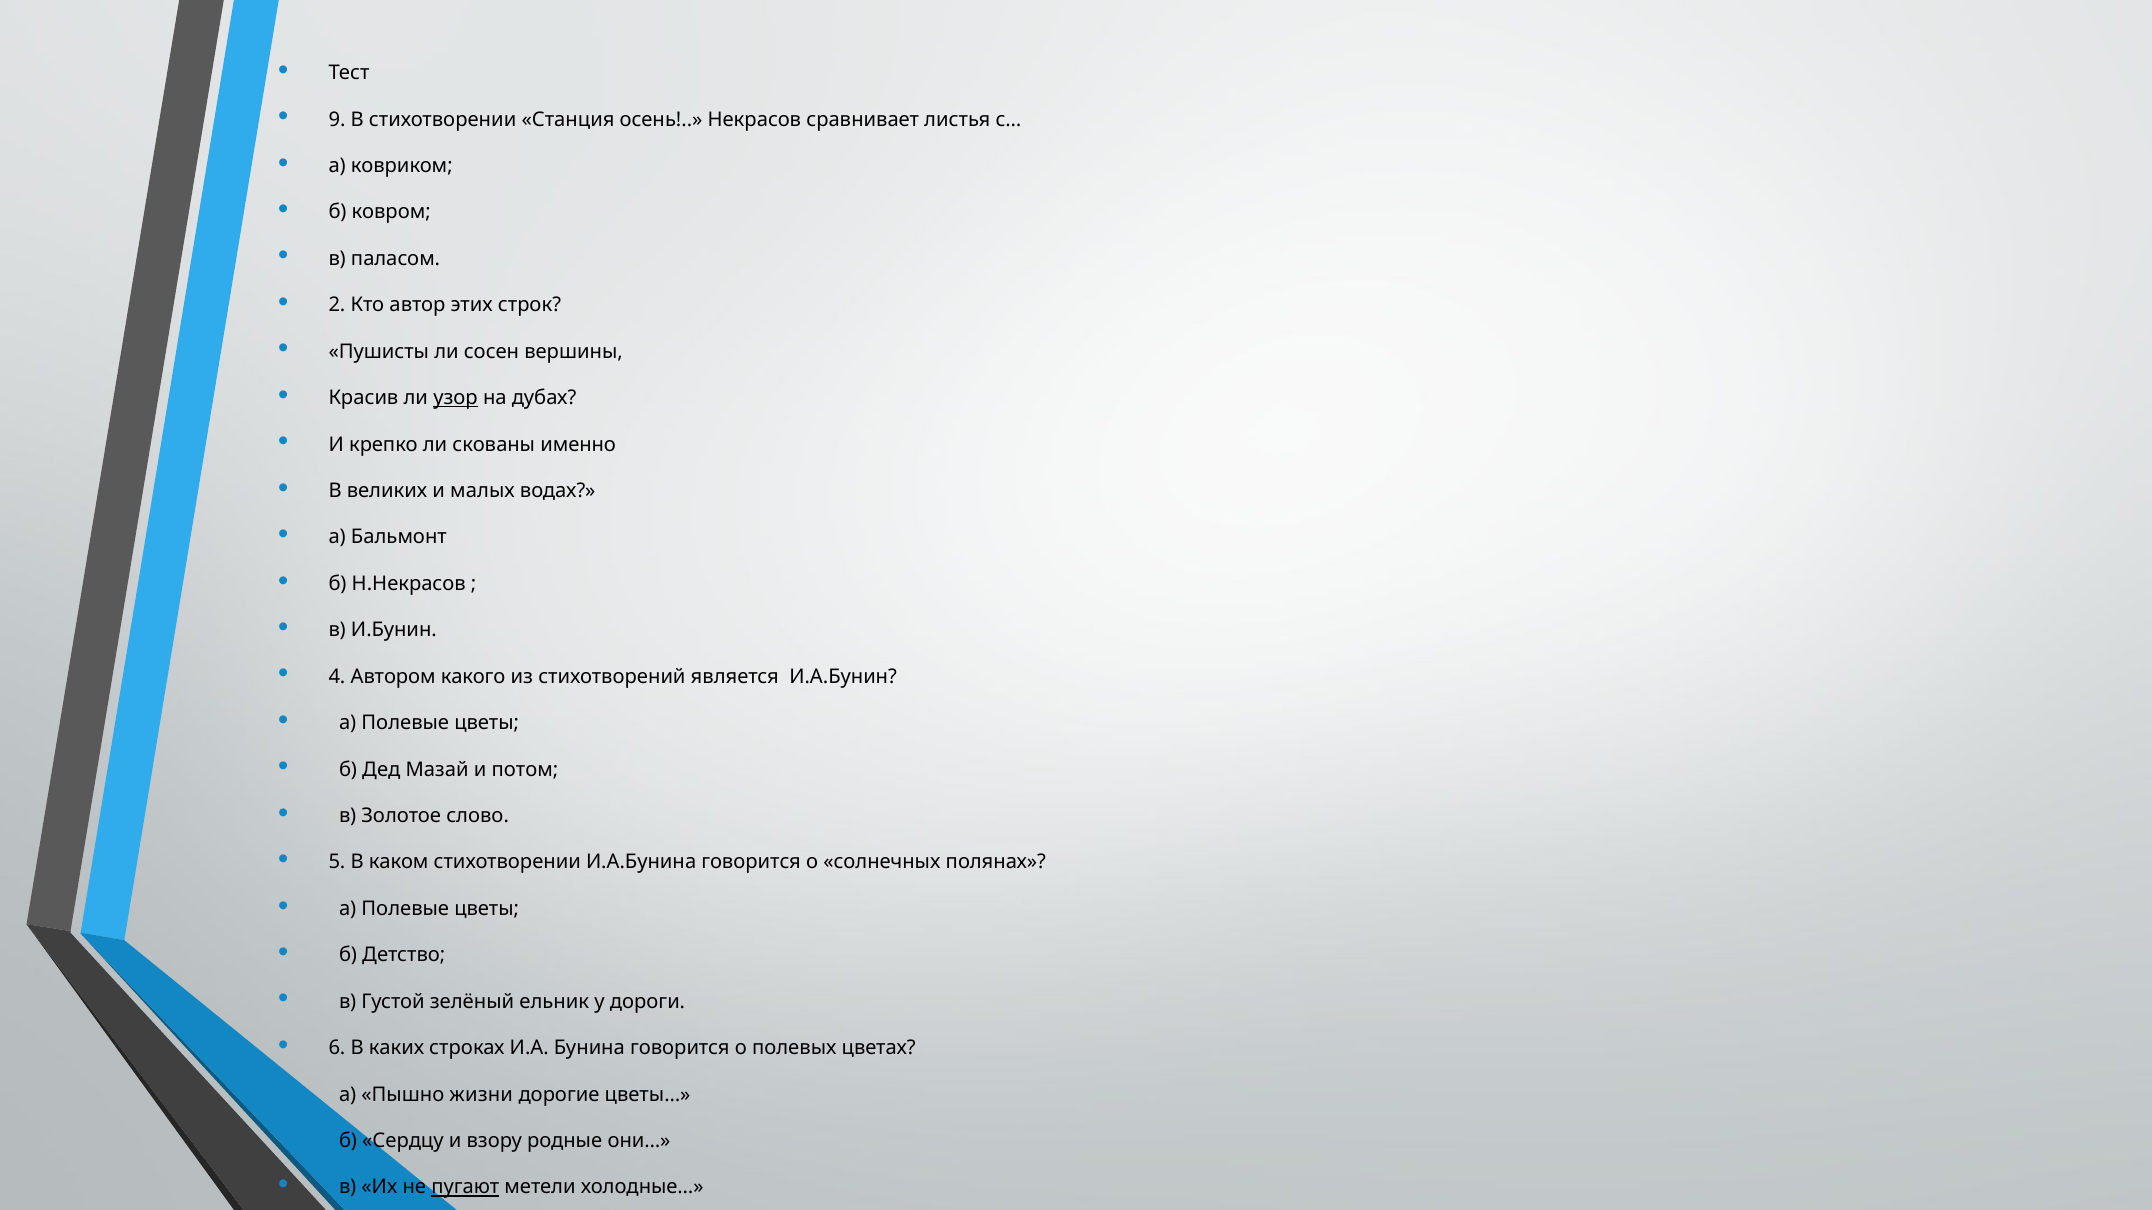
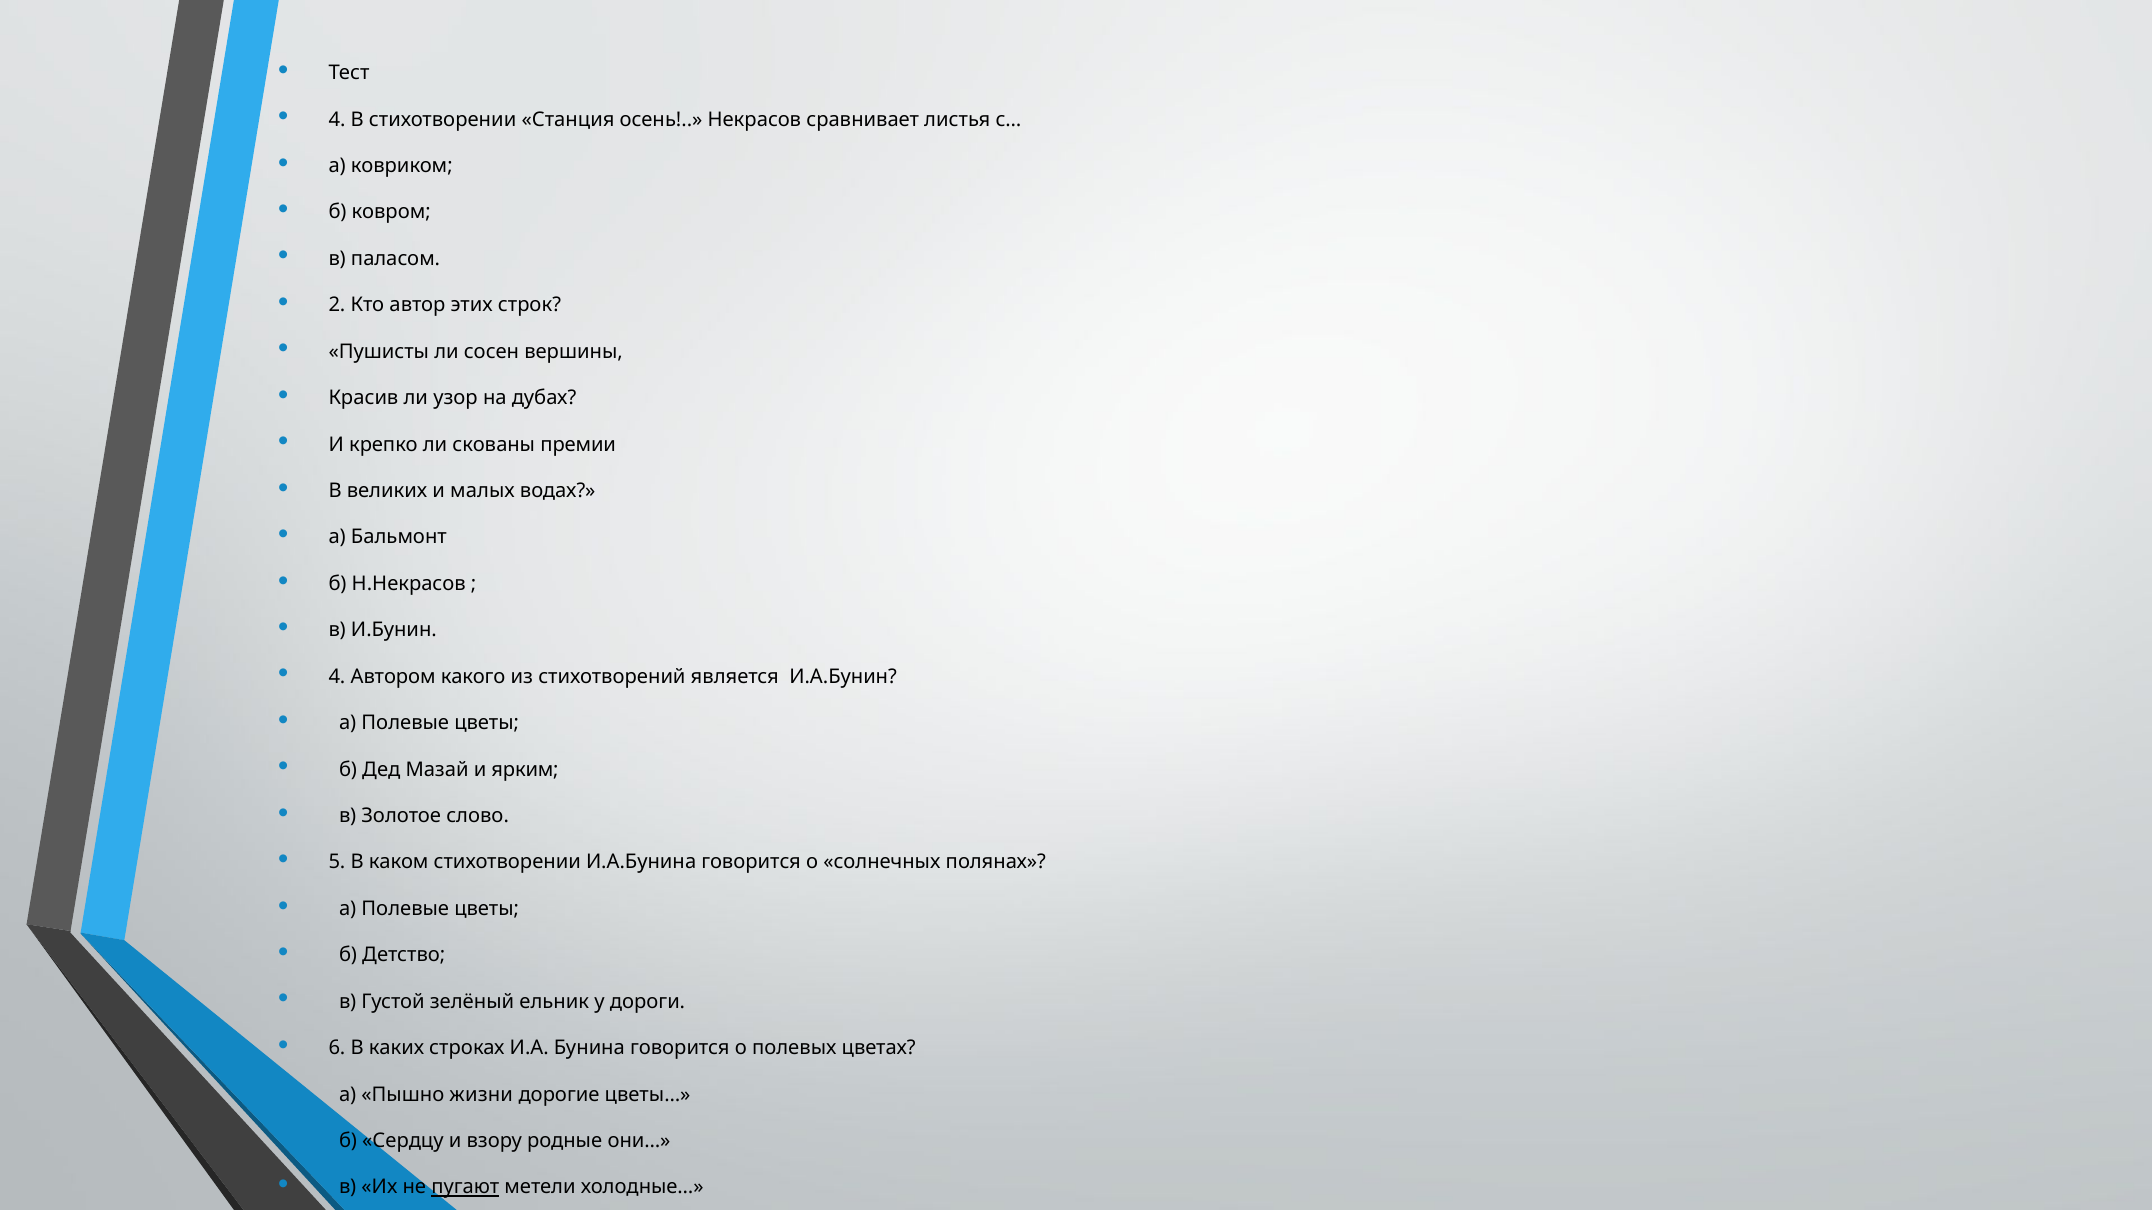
9 at (337, 119): 9 -> 4
узор underline: present -> none
именно: именно -> премии
потом: потом -> ярким
